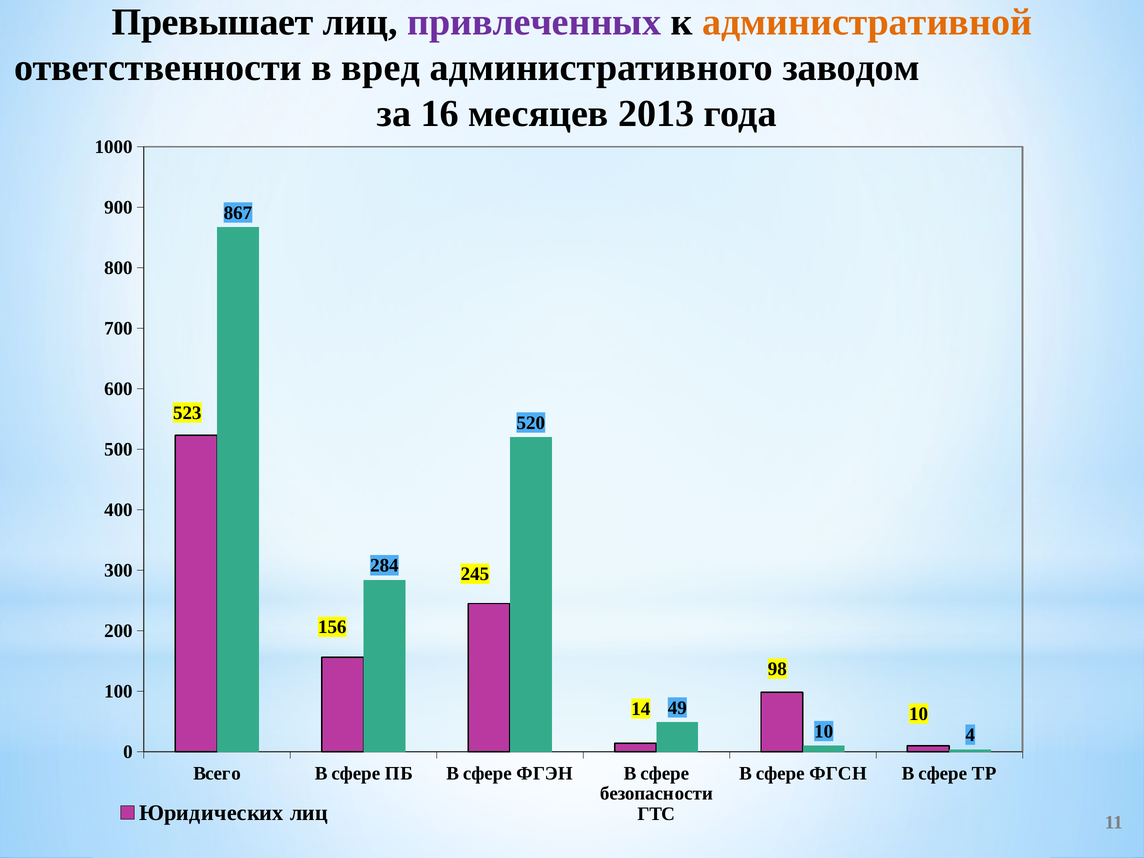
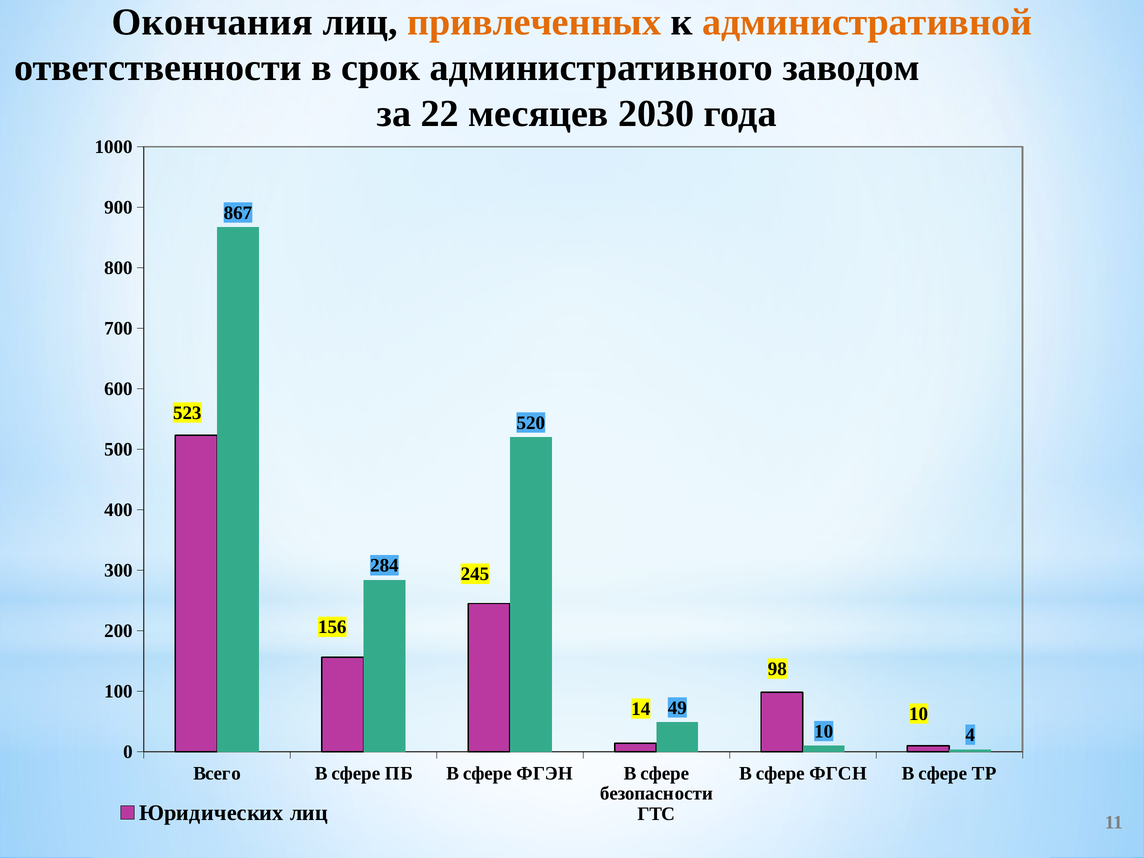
Превышает: Превышает -> Окончания
привлеченных colour: purple -> orange
вред: вред -> срок
16: 16 -> 22
2013: 2013 -> 2030
